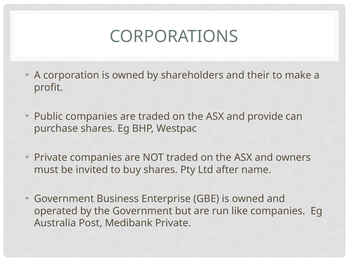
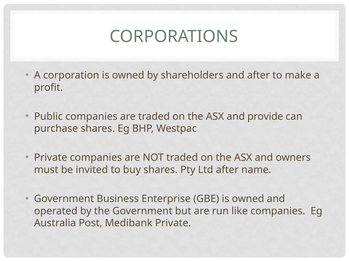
and their: their -> after
